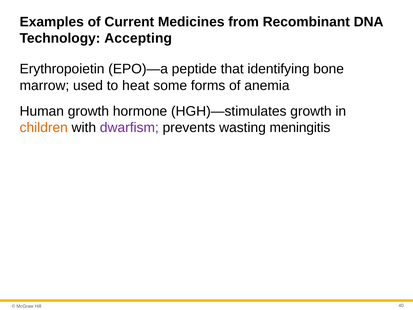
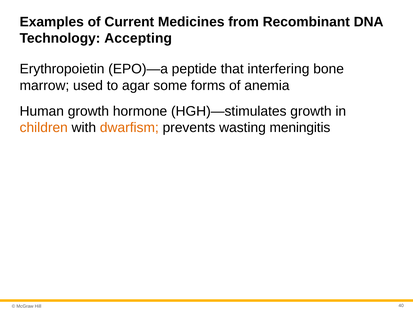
identifying: identifying -> interfering
heat: heat -> agar
dwarfism colour: purple -> orange
